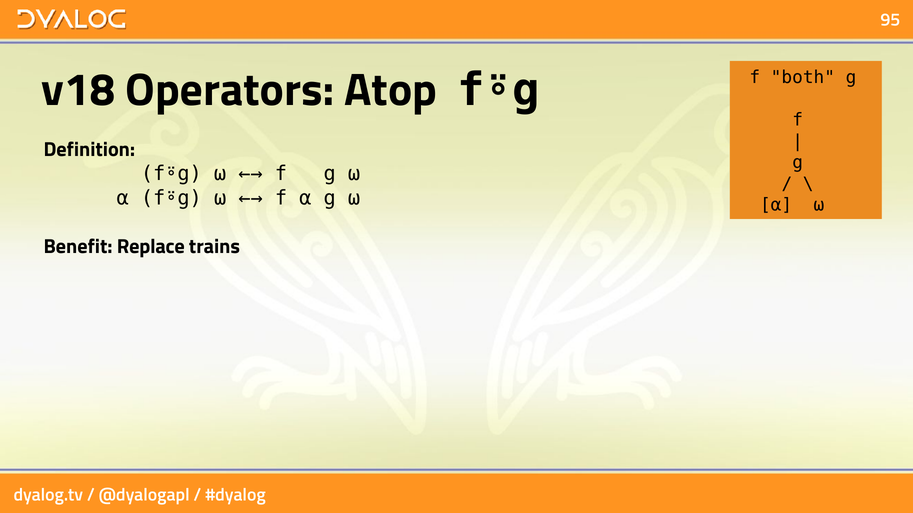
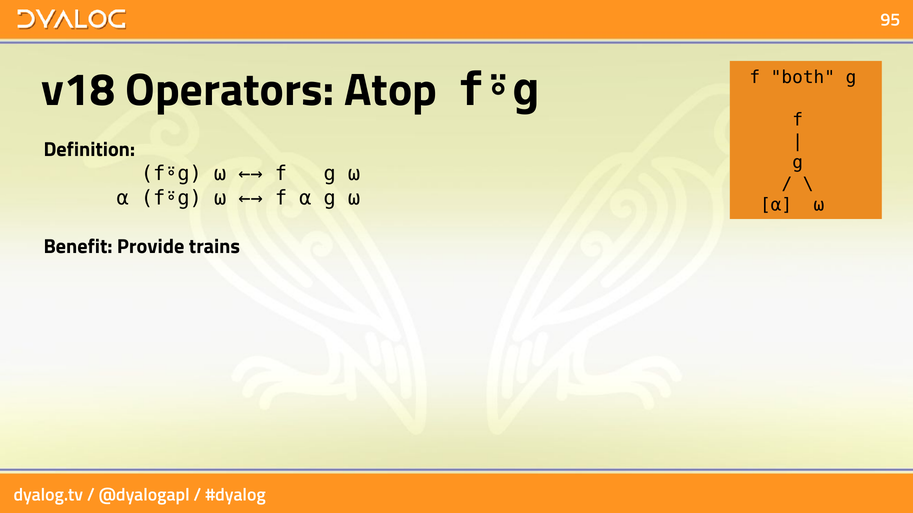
Replace: Replace -> Provide
